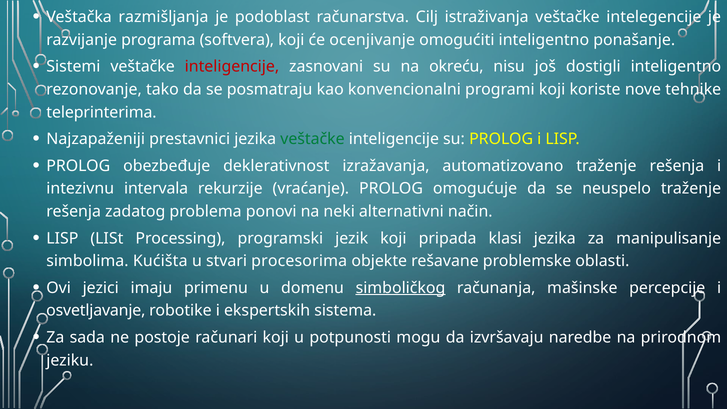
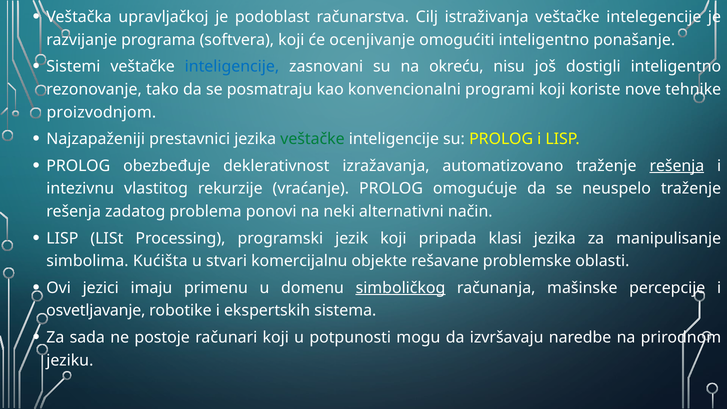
razmišljanja: razmišljanja -> upravljačkoj
inteligencije at (232, 67) colour: red -> blue
teleprinterima: teleprinterima -> proizvodnjom
rešenja at (677, 166) underline: none -> present
intervala: intervala -> vlastitog
procesorima: procesorima -> komercijalnu
